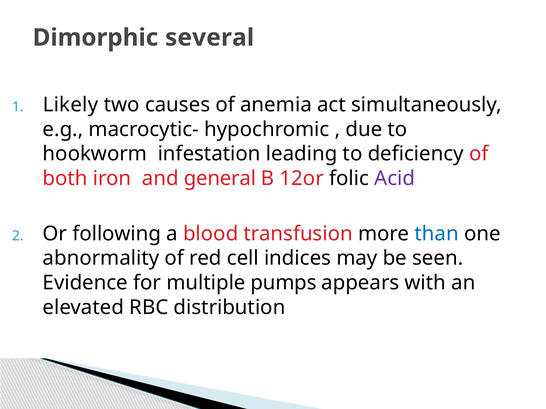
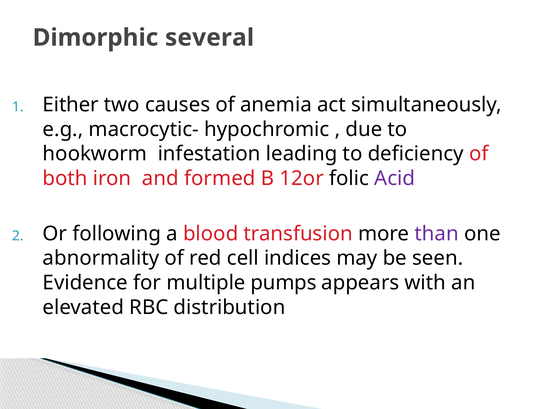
Likely: Likely -> Either
general: general -> formed
than colour: blue -> purple
